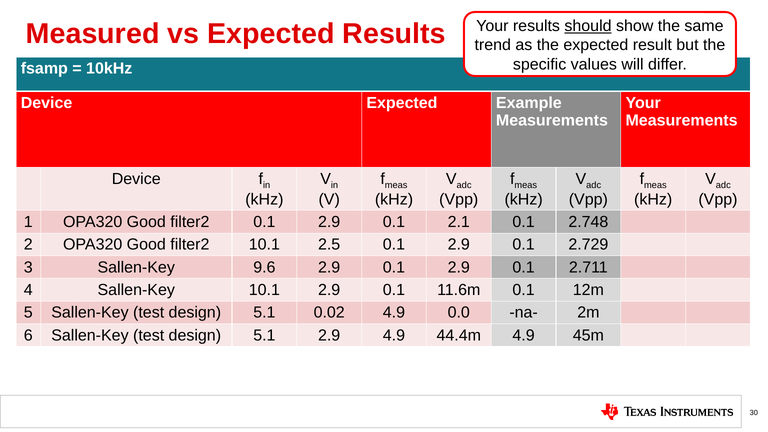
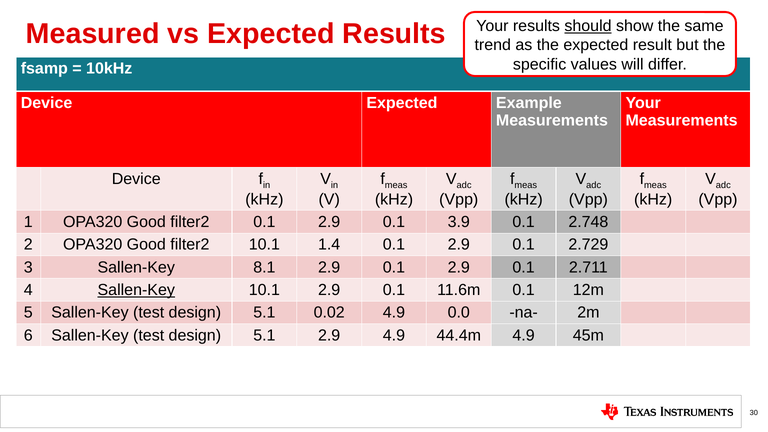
2.1: 2.1 -> 3.9
2.5: 2.5 -> 1.4
9.6: 9.6 -> 8.1
Sallen-Key at (136, 290) underline: none -> present
